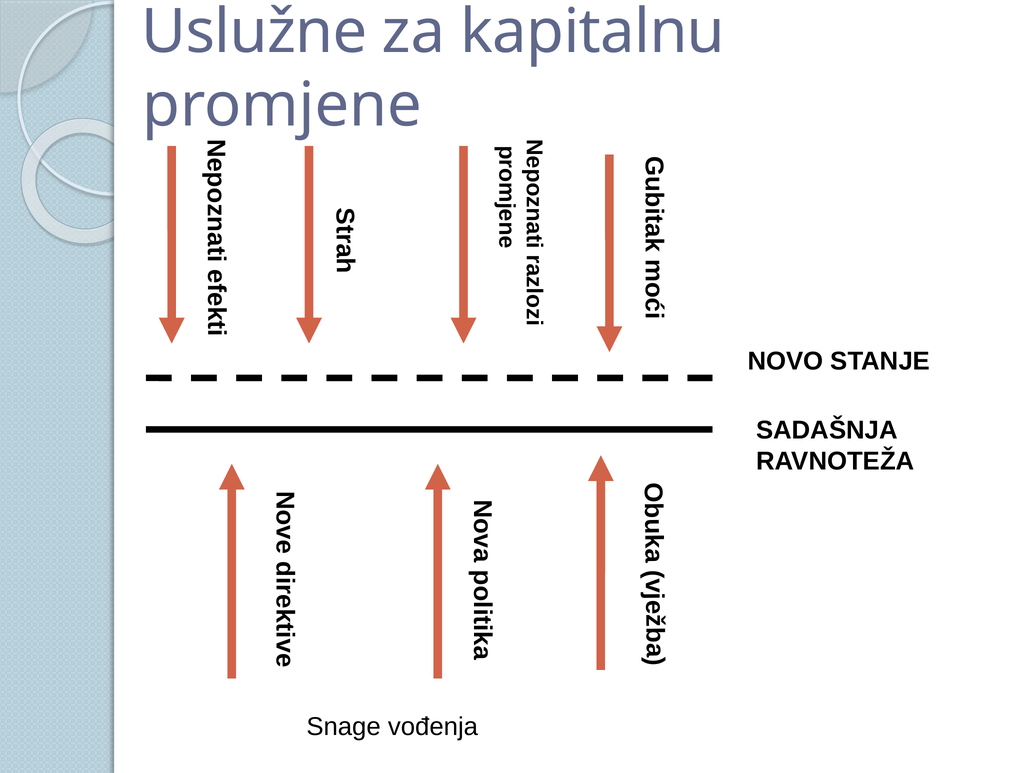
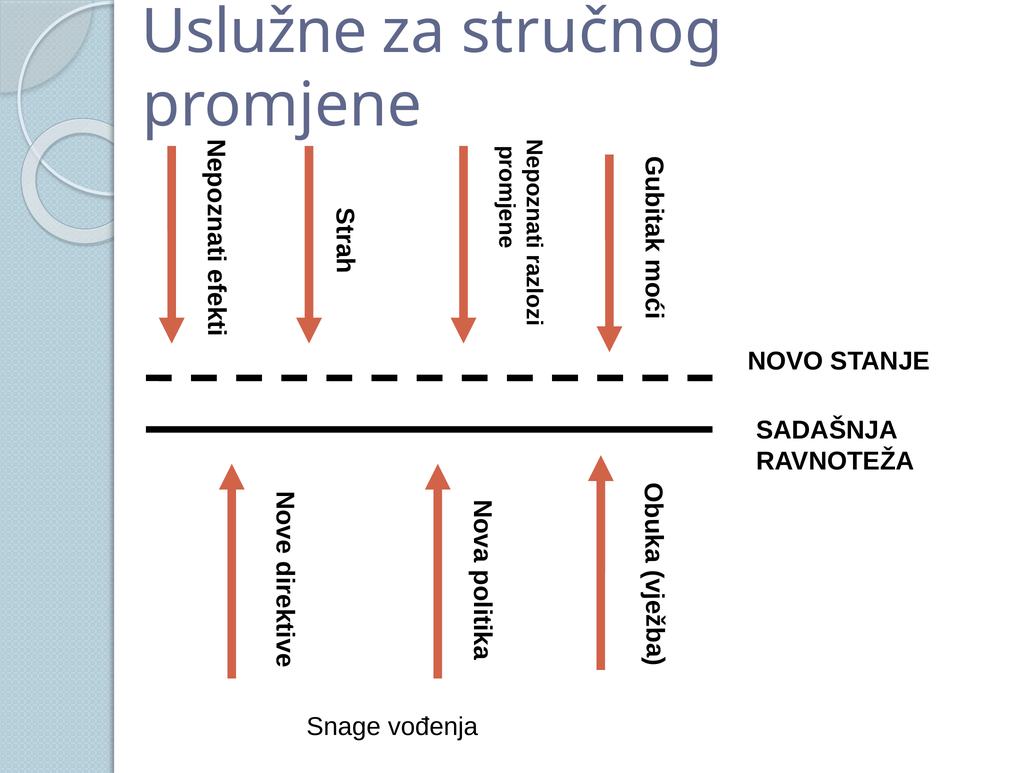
kapitalnu: kapitalnu -> stručnog
